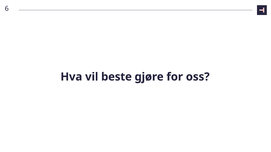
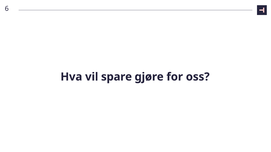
beste: beste -> spare
